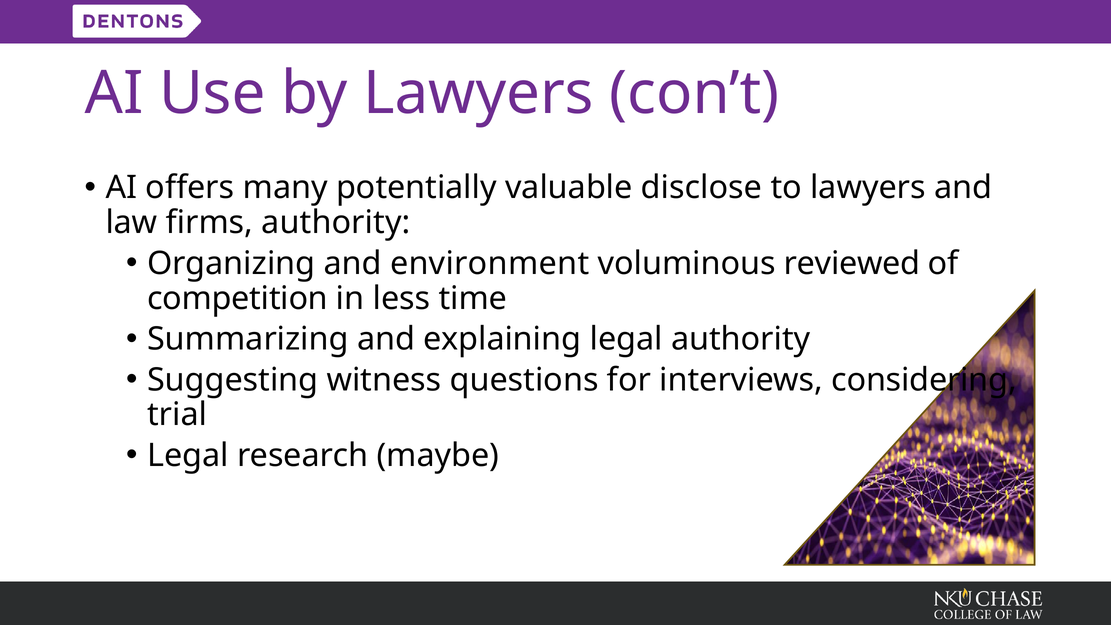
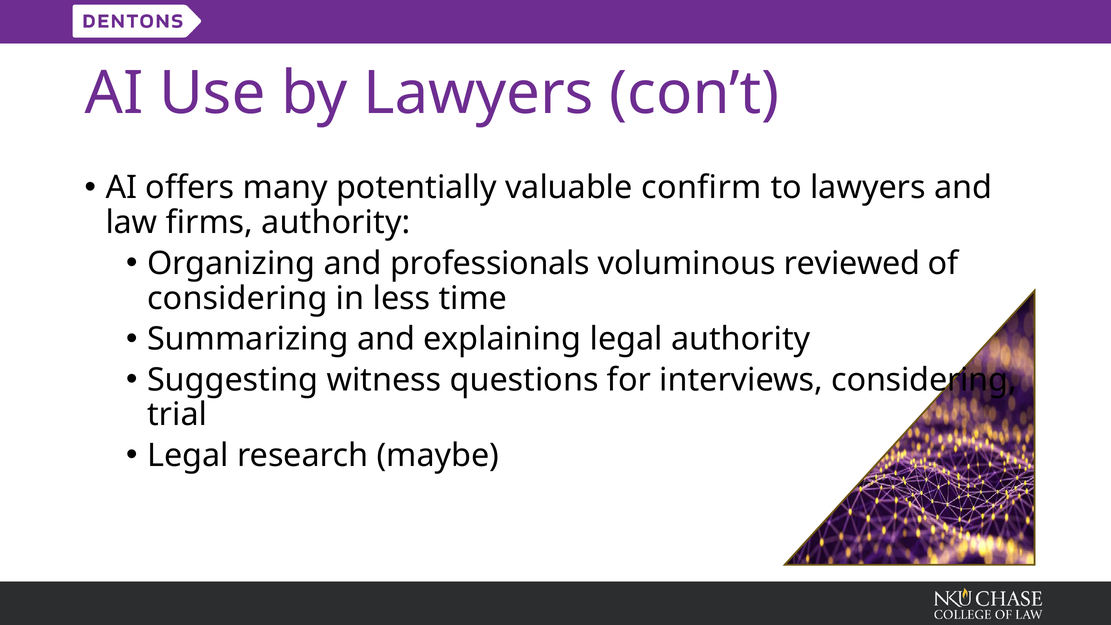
disclose: disclose -> confirm
environment: environment -> professionals
competition at (238, 298): competition -> considering
